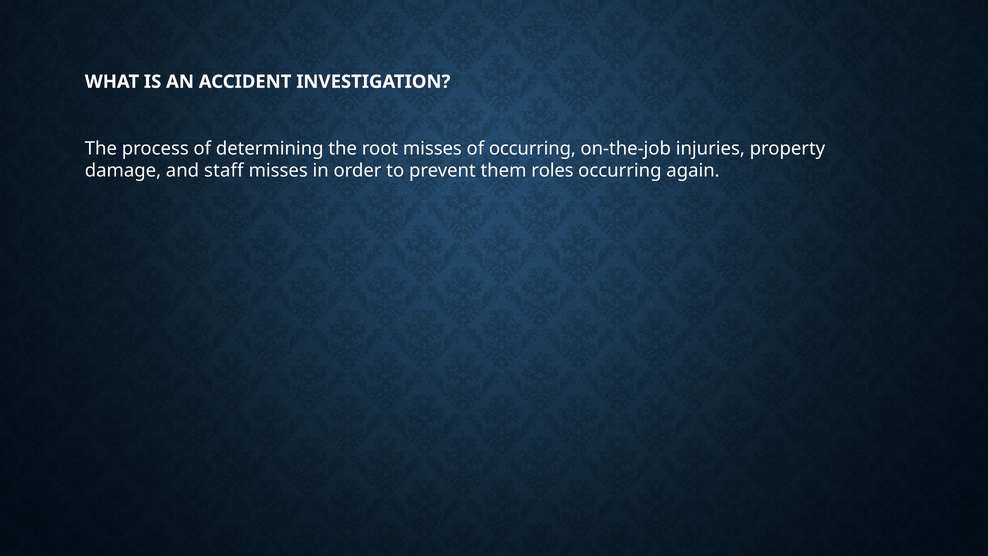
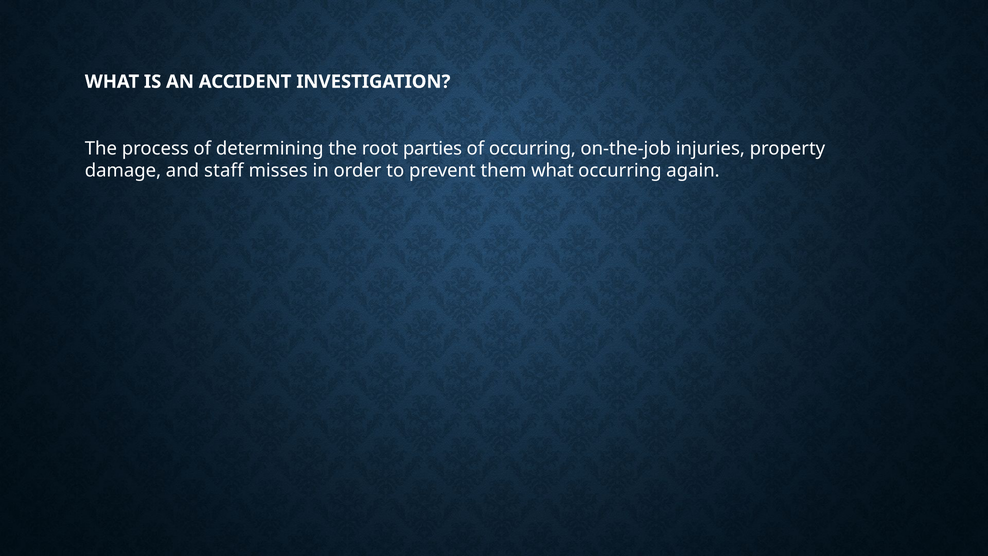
root misses: misses -> parties
them roles: roles -> what
